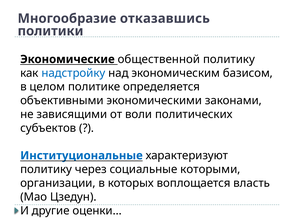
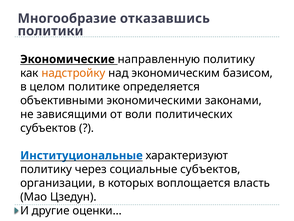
общественной: общественной -> направленную
надстройку colour: blue -> orange
социальные которыми: которыми -> субъектов
